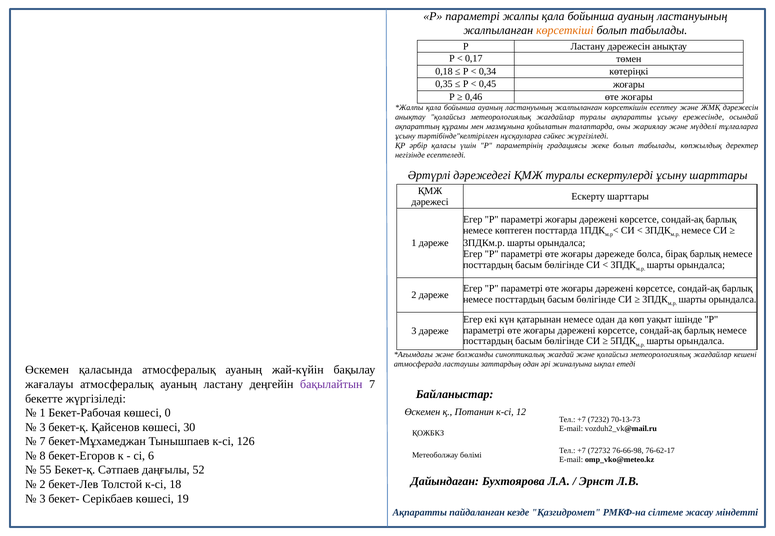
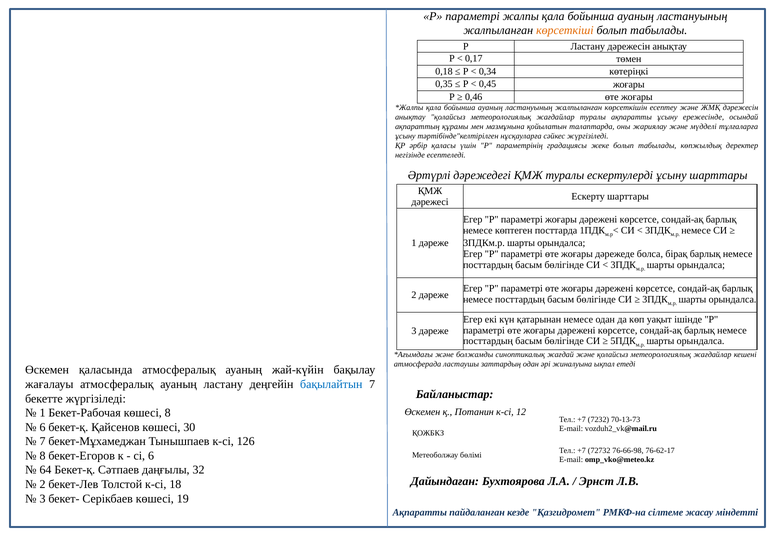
бақылайтын colour: purple -> blue
көшесі 0: 0 -> 8
3 at (42, 428): 3 -> 6
55: 55 -> 64
52: 52 -> 32
